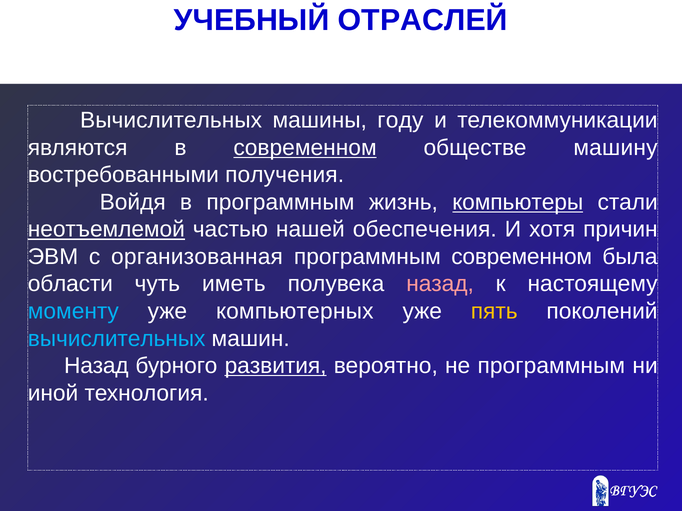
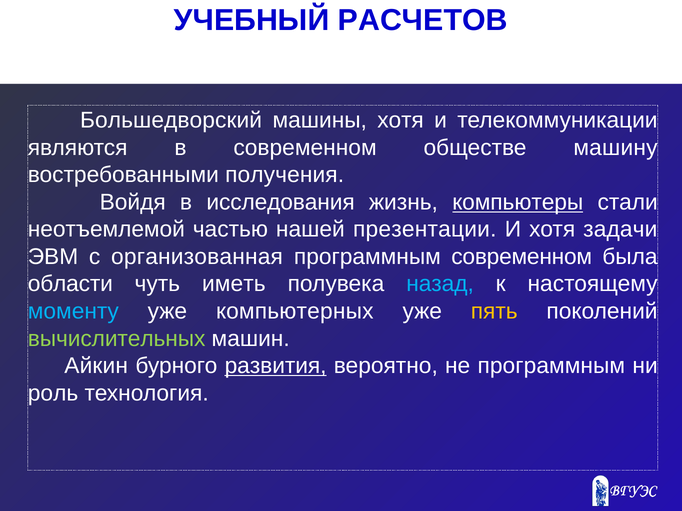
ОТРАСЛЕЙ: ОТРАСЛЕЙ -> РАСЧЕТОВ
Вычислительных at (171, 121): Вычислительных -> Большедворский
машины году: году -> хотя
современном at (305, 148) underline: present -> none
в программным: программным -> исследования
неотъемлемой underline: present -> none
обеспечения: обеспечения -> презентации
причин: причин -> задачи
назад at (440, 284) colour: pink -> light blue
вычислительных at (117, 339) colour: light blue -> light green
Назад at (96, 366): Назад -> Айкин
иной: иной -> роль
